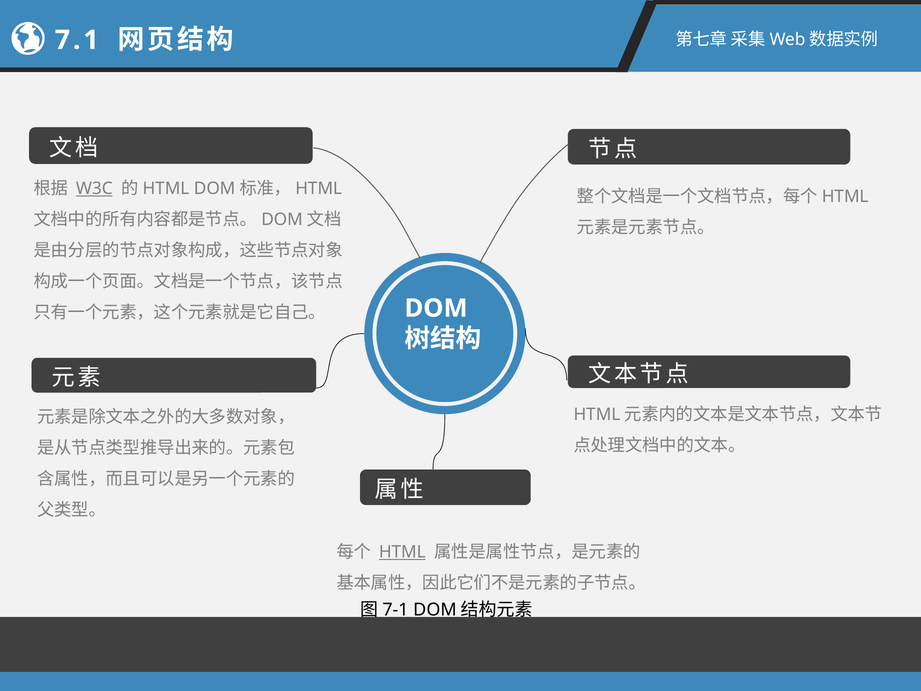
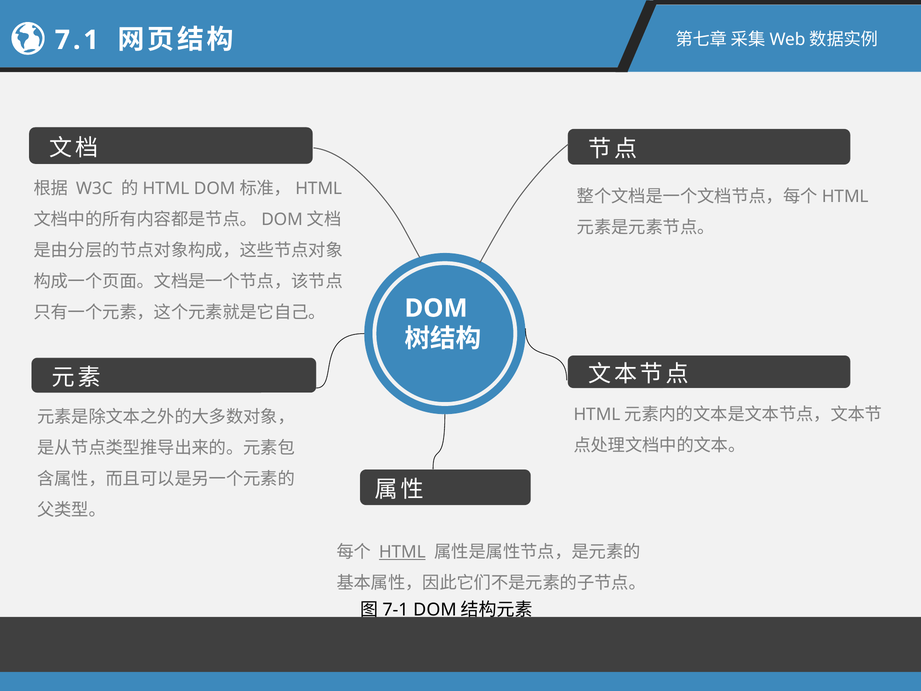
W3C underline: present -> none
